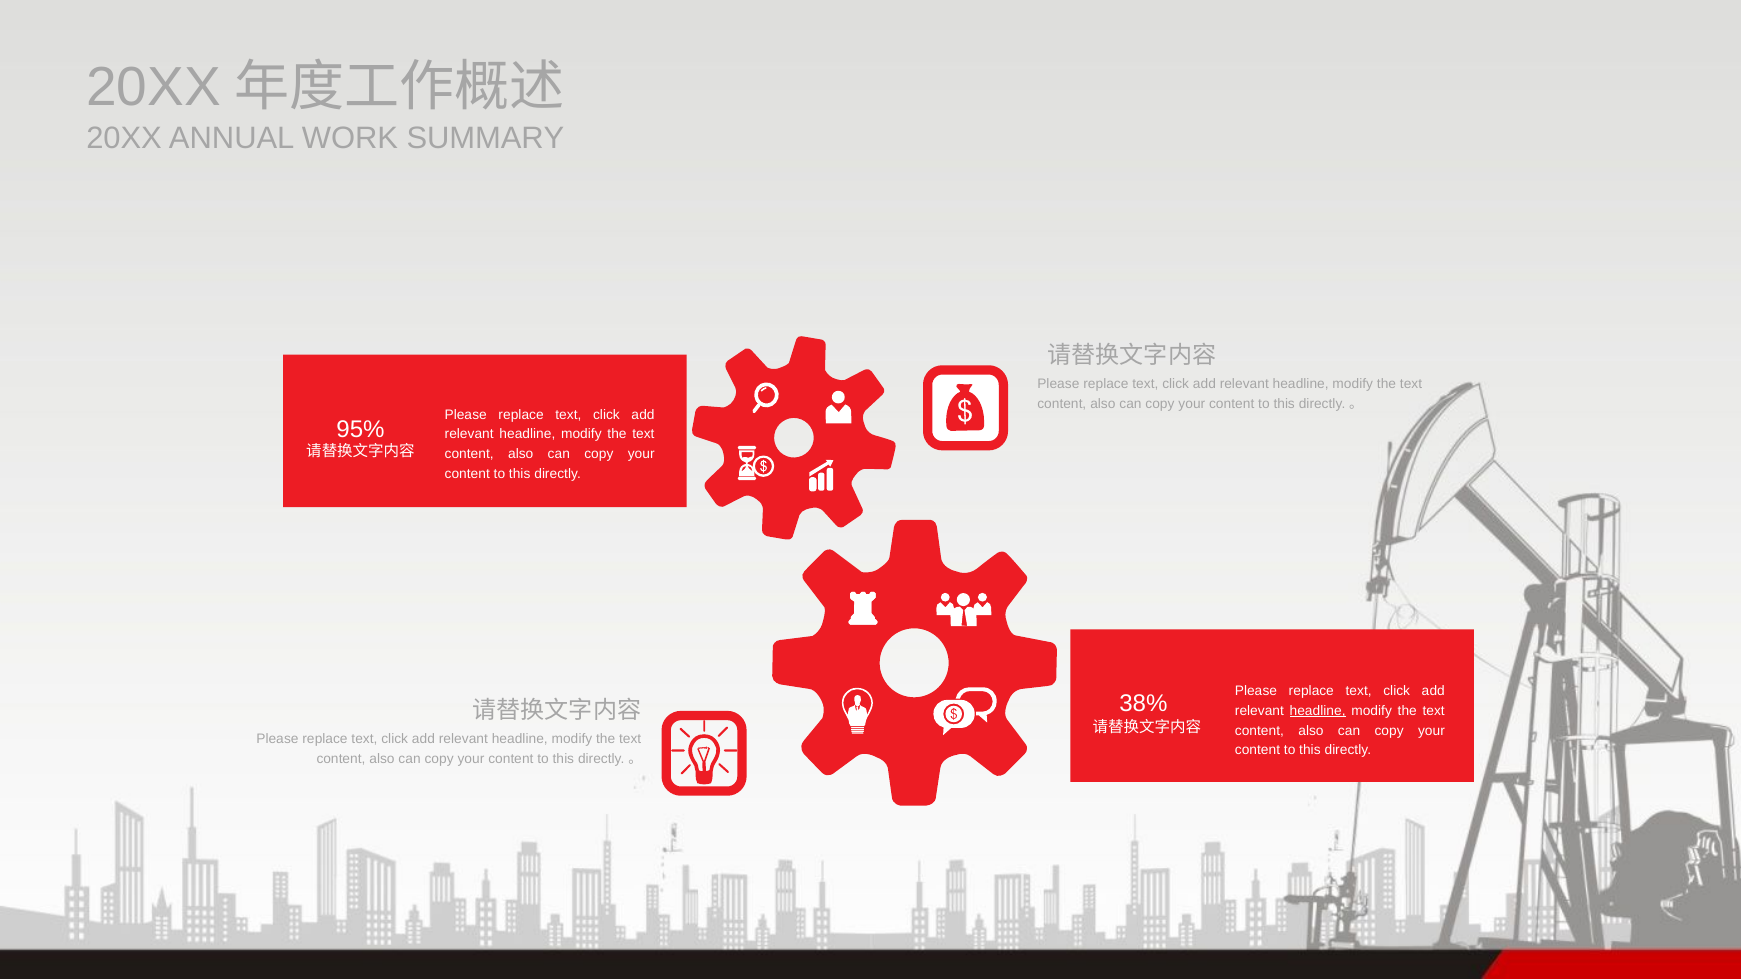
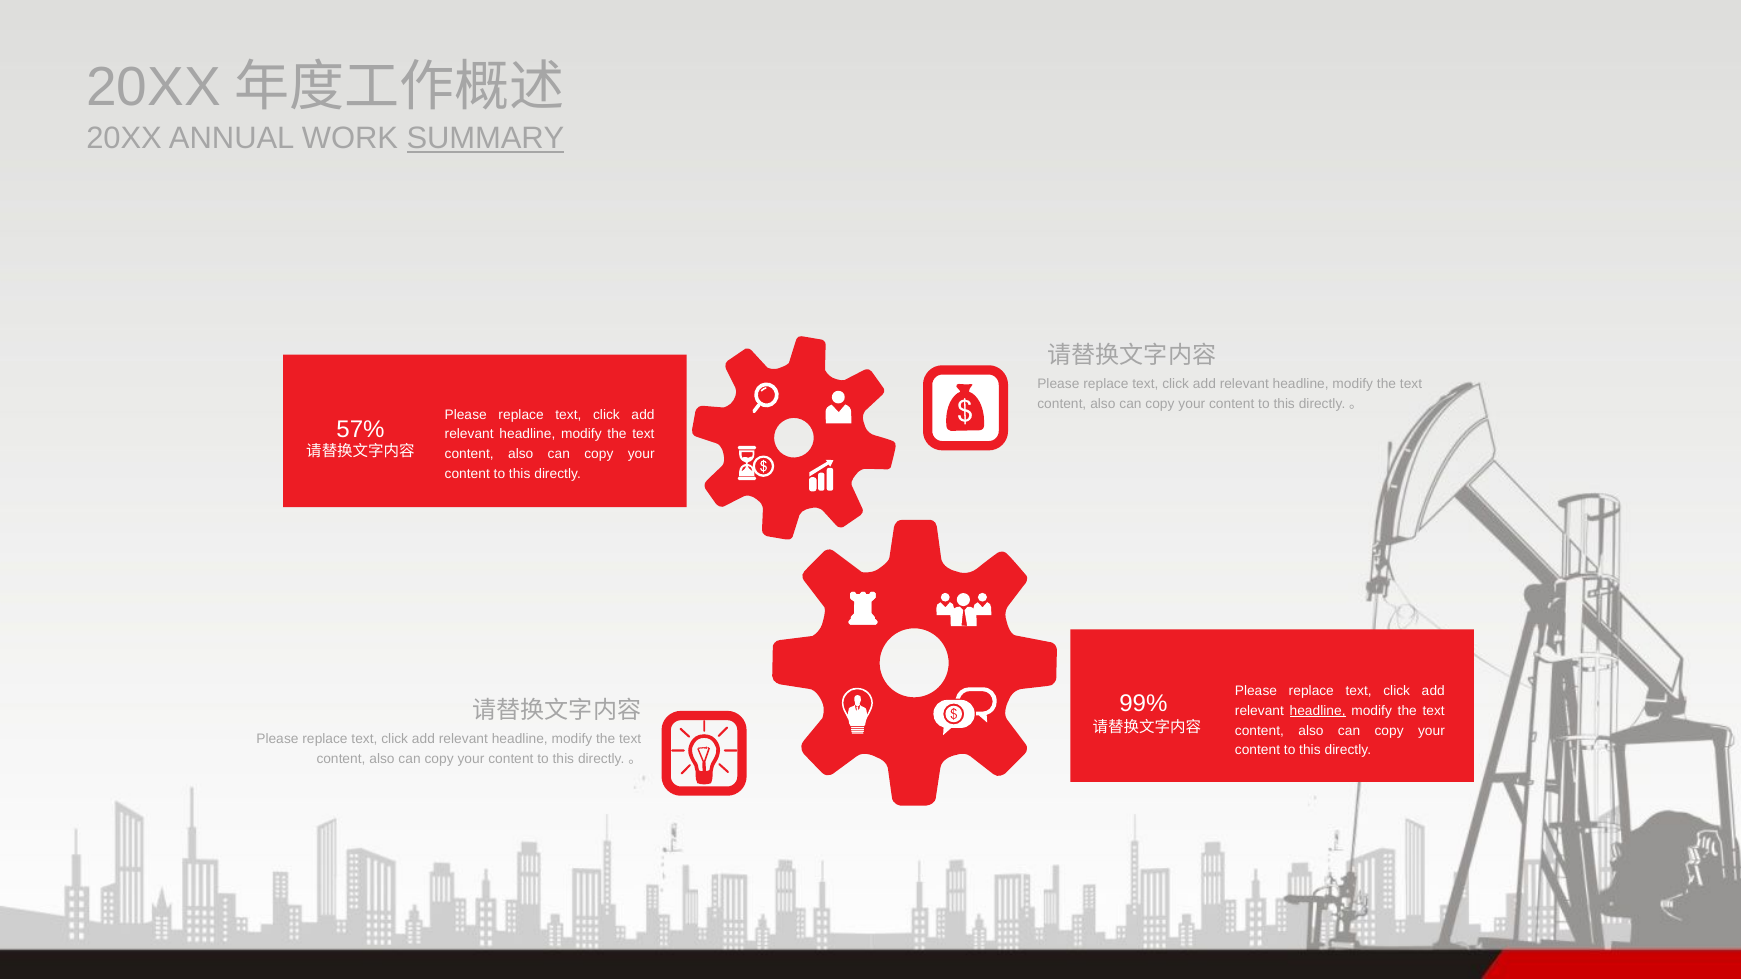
SUMMARY underline: none -> present
95%: 95% -> 57%
38%: 38% -> 99%
